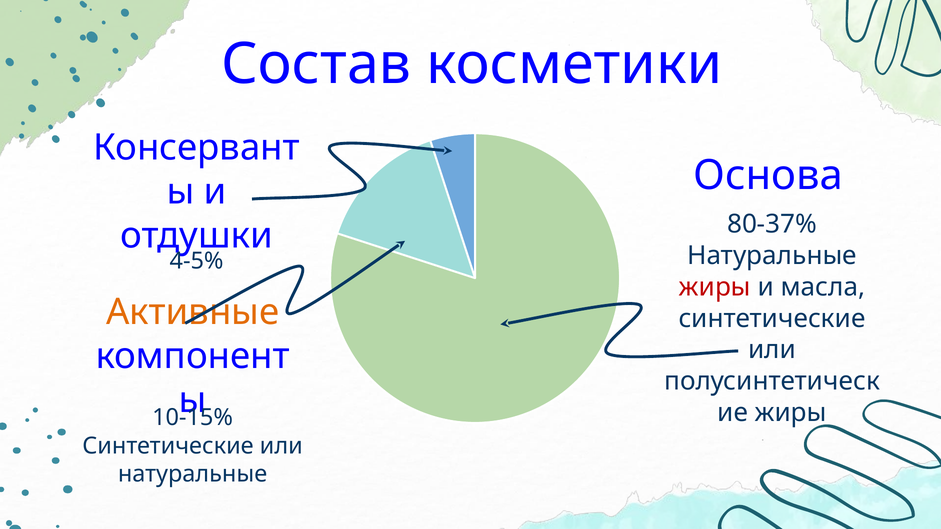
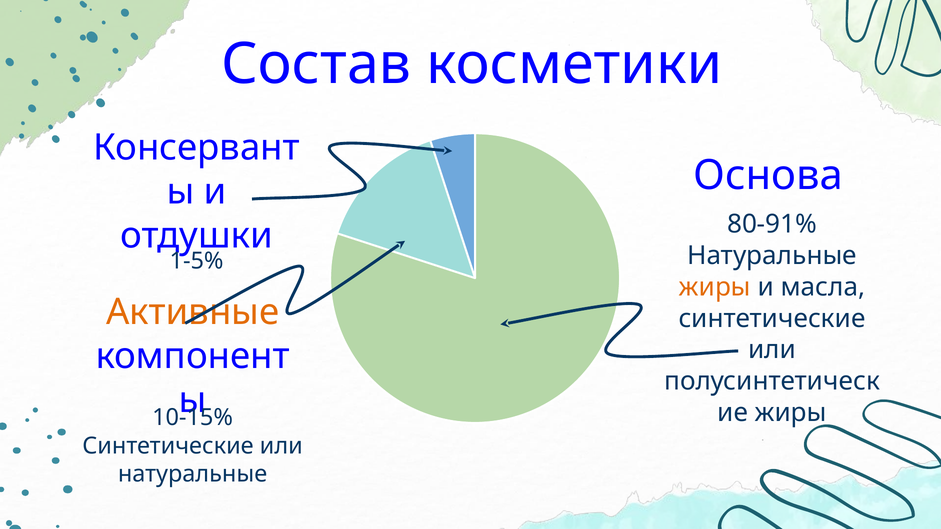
80-37%: 80-37% -> 80-91%
4-5%: 4-5% -> 1-5%
жиры at (715, 287) colour: red -> orange
